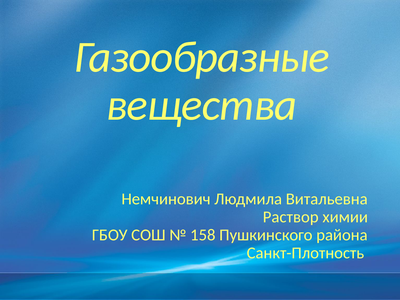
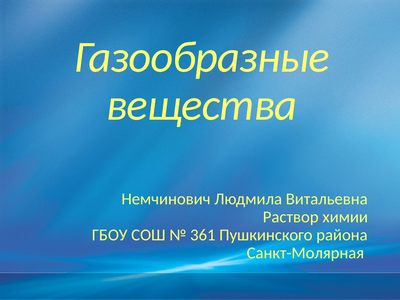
158: 158 -> 361
Санкт-Плотность: Санкт-Плотность -> Санкт-Молярная
